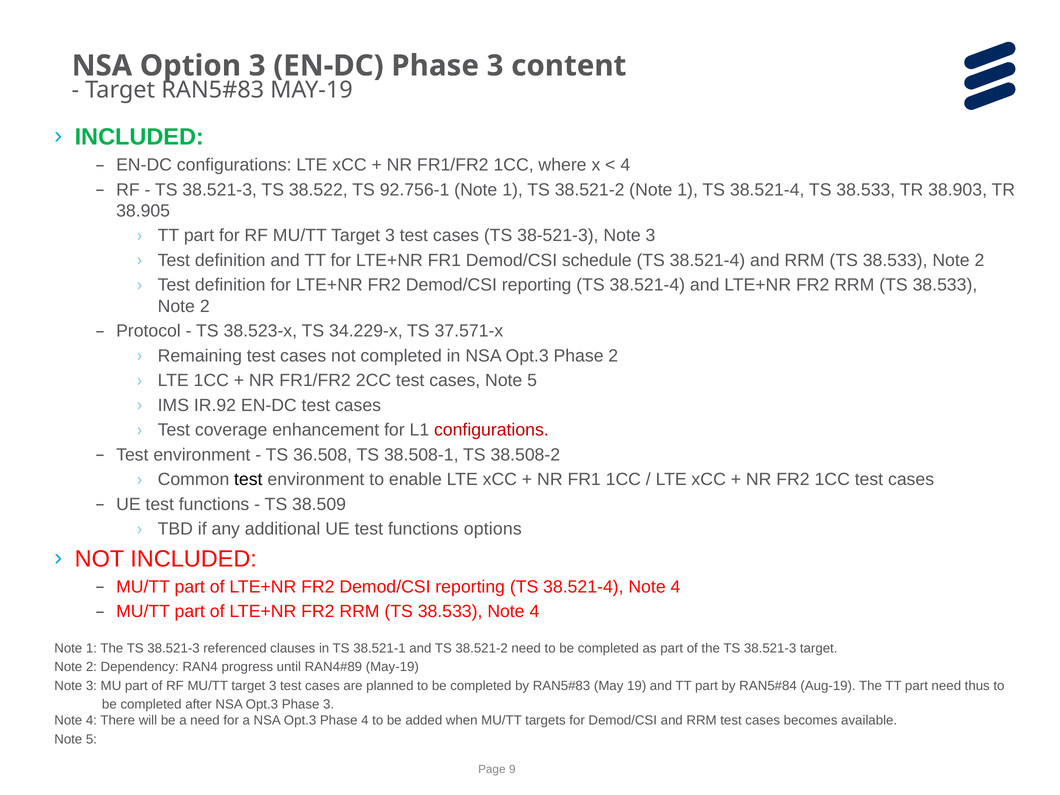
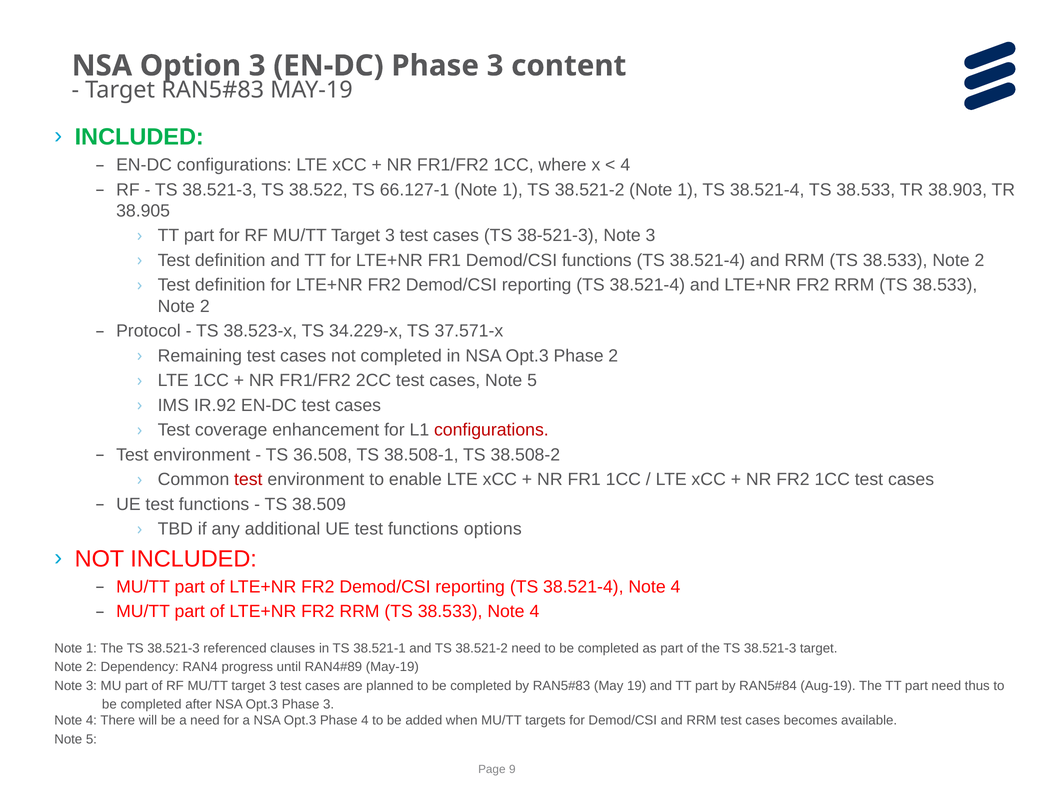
92.756-1: 92.756-1 -> 66.127-1
Demod/CSI schedule: schedule -> functions
test at (248, 480) colour: black -> red
